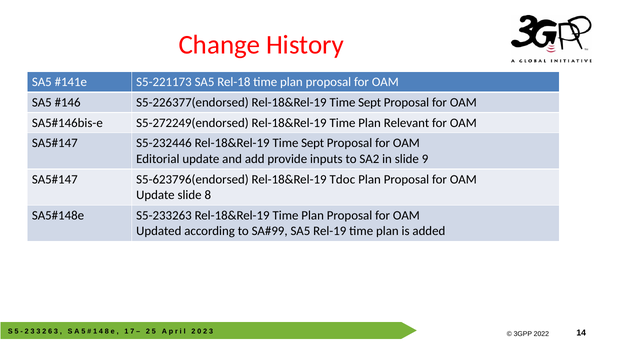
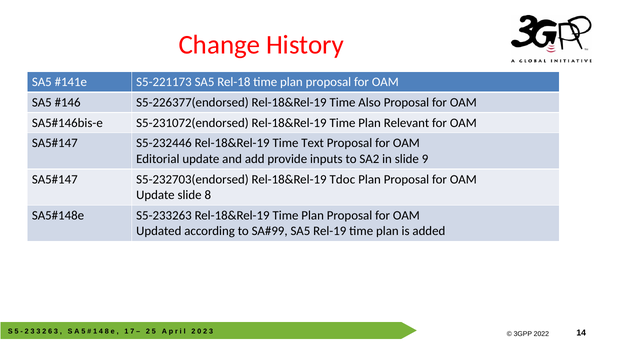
S5-226377(endorsed Rel-18&Rel-19 Time Sept: Sept -> Also
S5-272249(endorsed: S5-272249(endorsed -> S5-231072(endorsed
S5-232446 Rel-18&Rel-19 Time Sept: Sept -> Text
S5-623796(endorsed: S5-623796(endorsed -> S5-232703(endorsed
